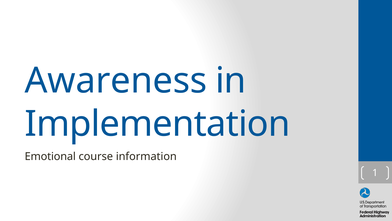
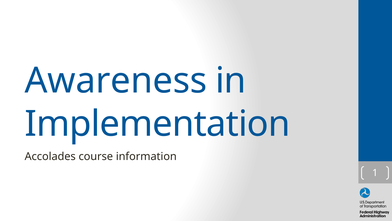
Emotional: Emotional -> Accolades
